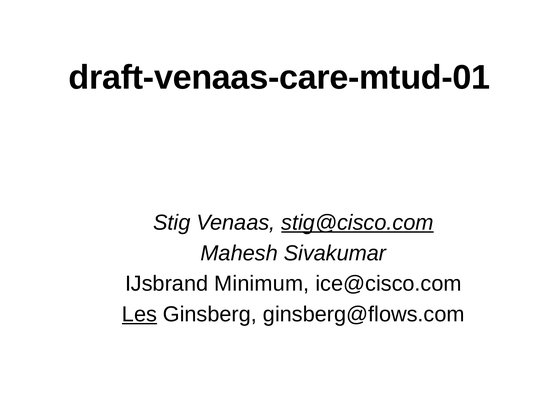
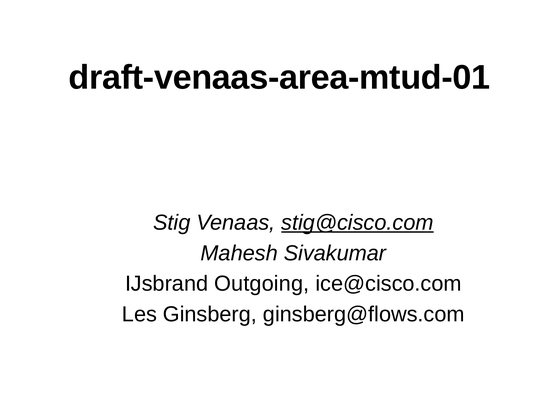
draft-venaas-care-mtud-01: draft-venaas-care-mtud-01 -> draft-venaas-area-mtud-01
Minimum: Minimum -> Outgoing
Les underline: present -> none
